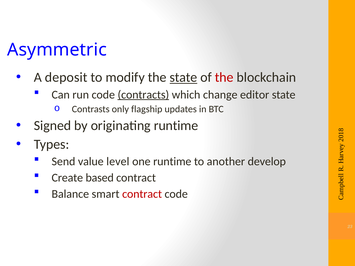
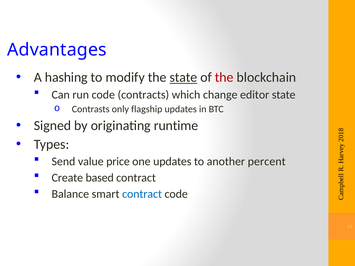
Asymmetric: Asymmetric -> Advantages
deposit: deposit -> hashing
contracts underline: present -> none
level: level -> price
one runtime: runtime -> updates
develop: develop -> percent
contract at (142, 194) colour: red -> blue
